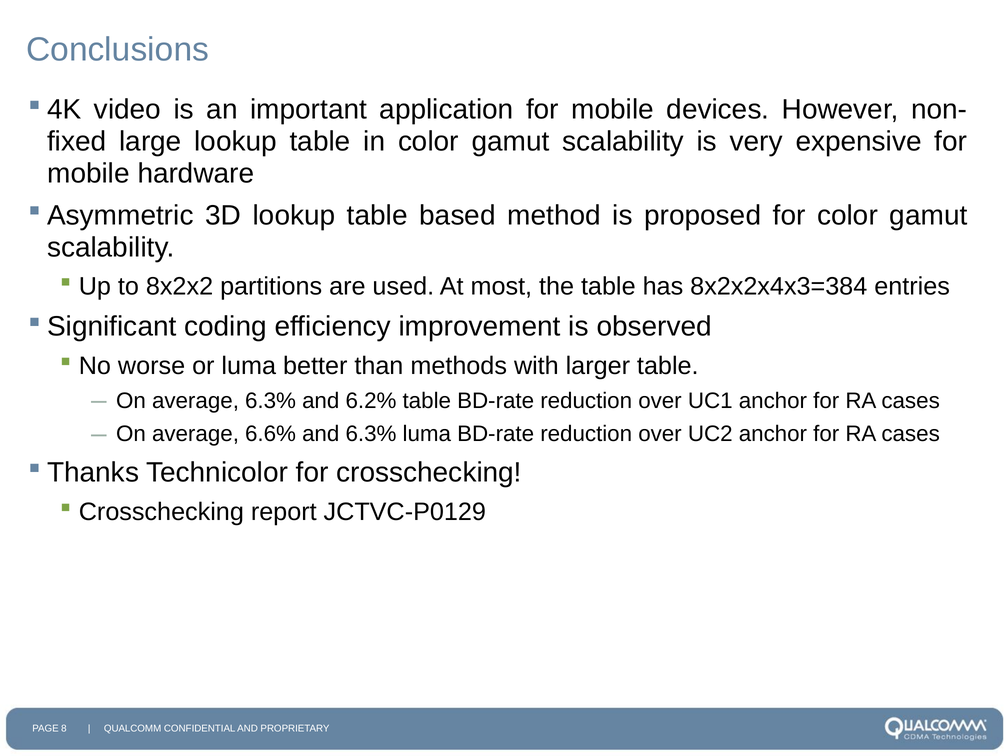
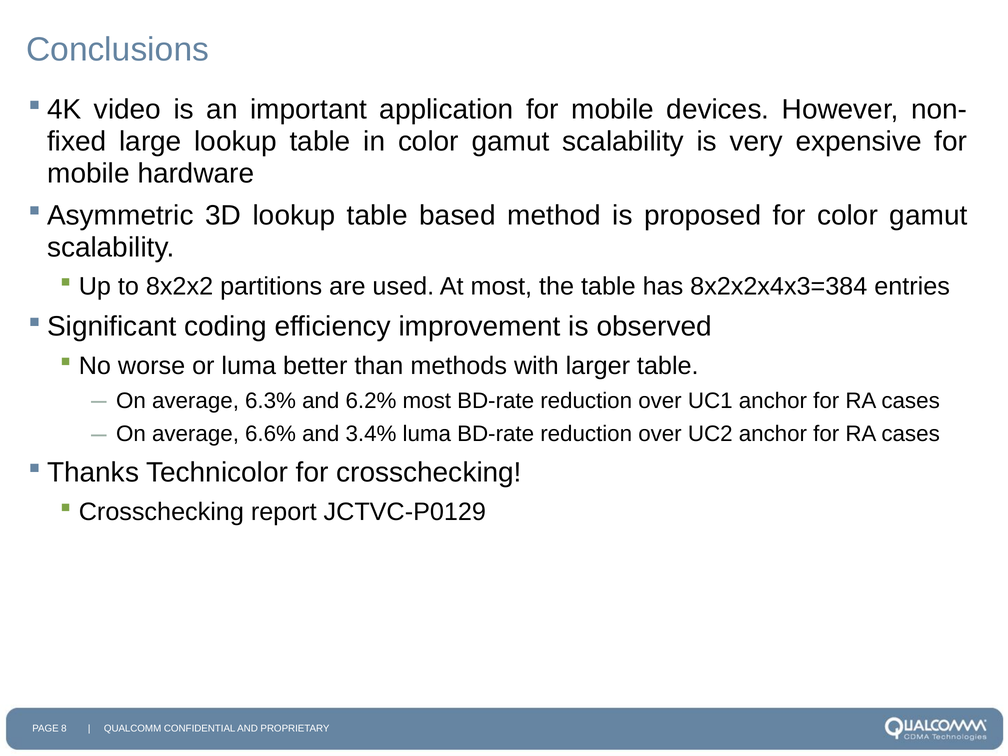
6.2% table: table -> most
and 6.3%: 6.3% -> 3.4%
